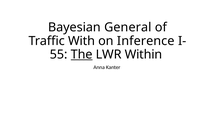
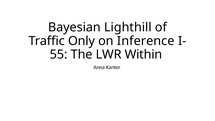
General: General -> Lighthill
With: With -> Only
The underline: present -> none
